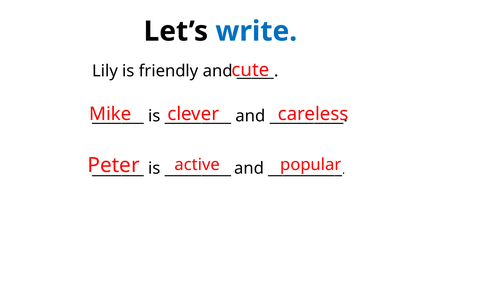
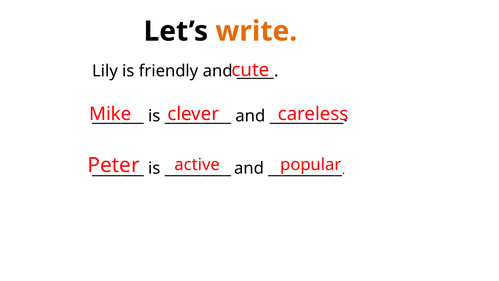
write colour: blue -> orange
